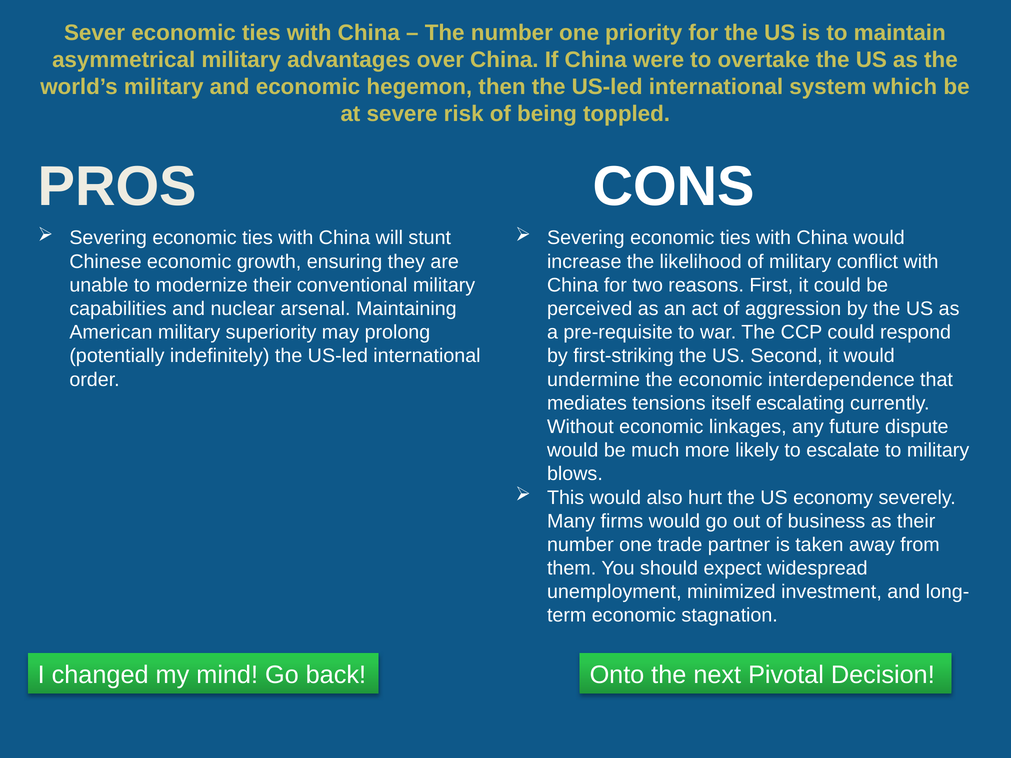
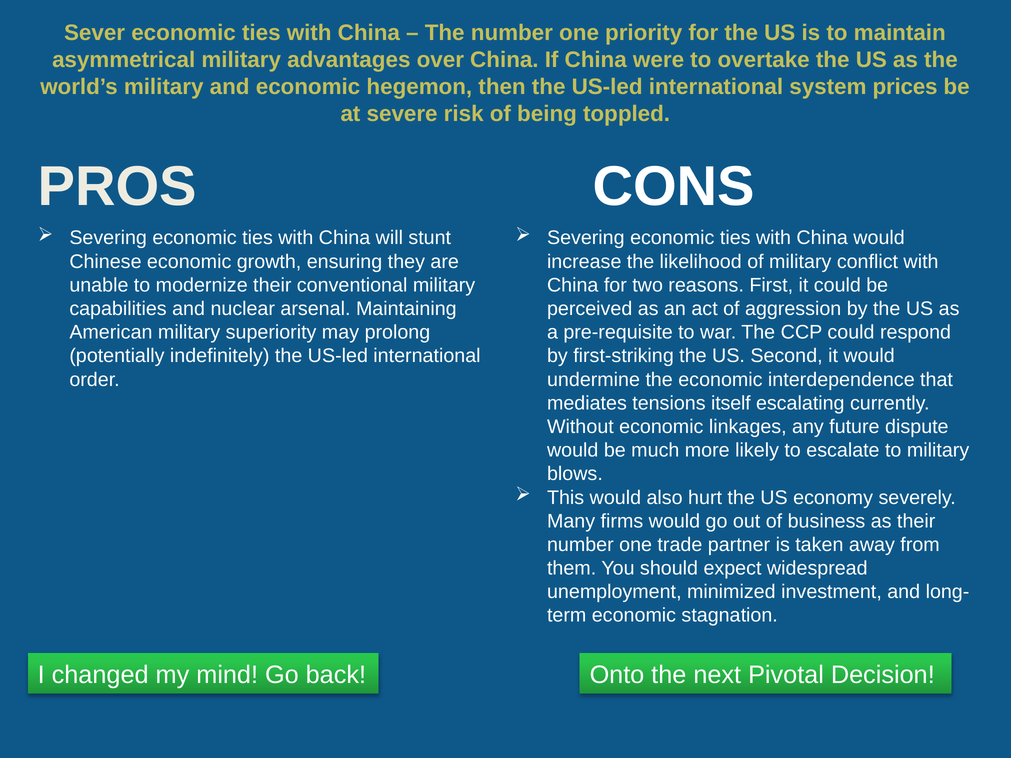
which: which -> prices
